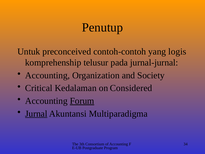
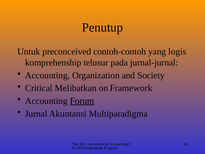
Kedalaman: Kedalaman -> Melibatkan
Considered: Considered -> Framework
Jurnal underline: present -> none
